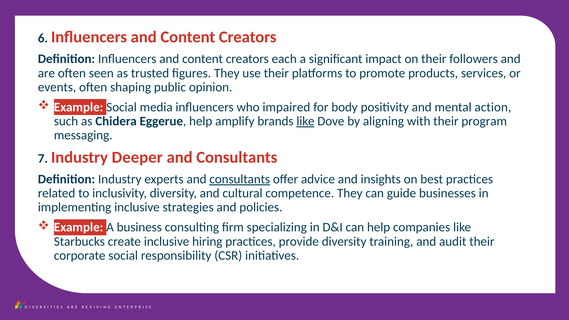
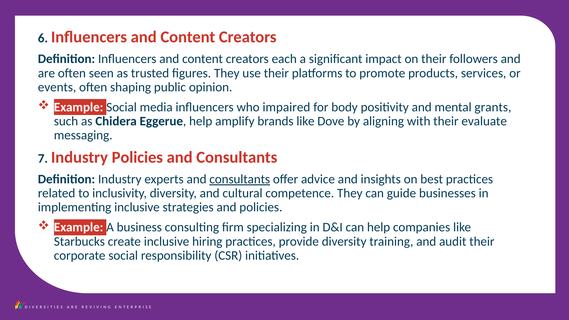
action: action -> grants
like at (306, 121) underline: present -> none
program: program -> evaluate
Industry Deeper: Deeper -> Policies
